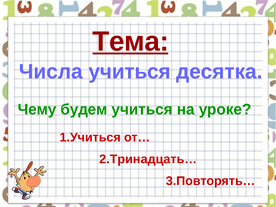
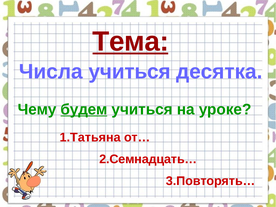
будем underline: none -> present
1.Учиться: 1.Учиться -> 1.Татьяна
2.Тринадцать…: 2.Тринадцать… -> 2.Семнадцать…
